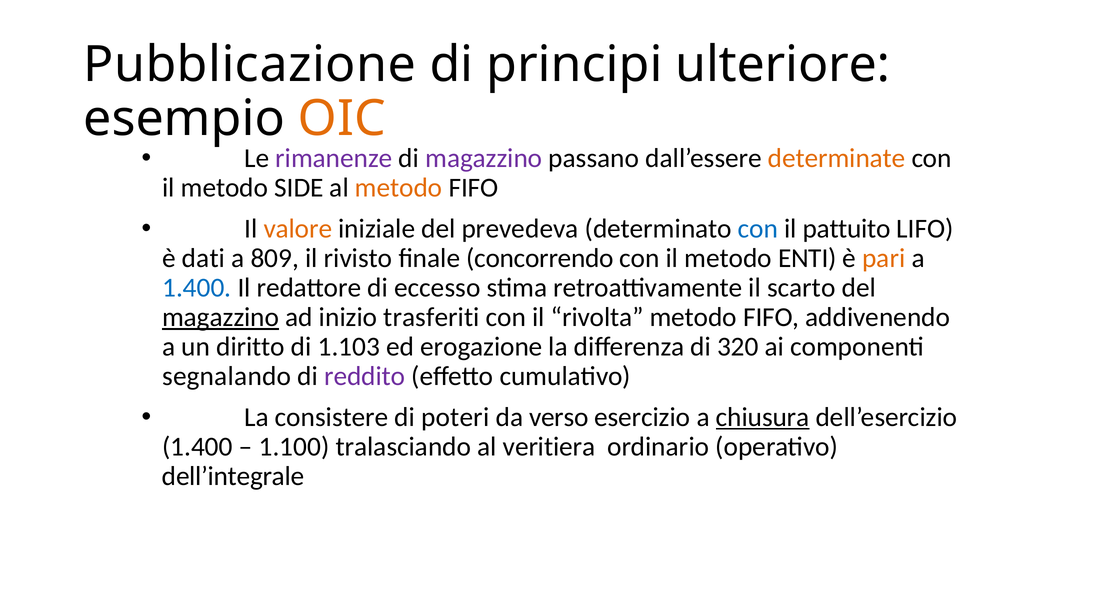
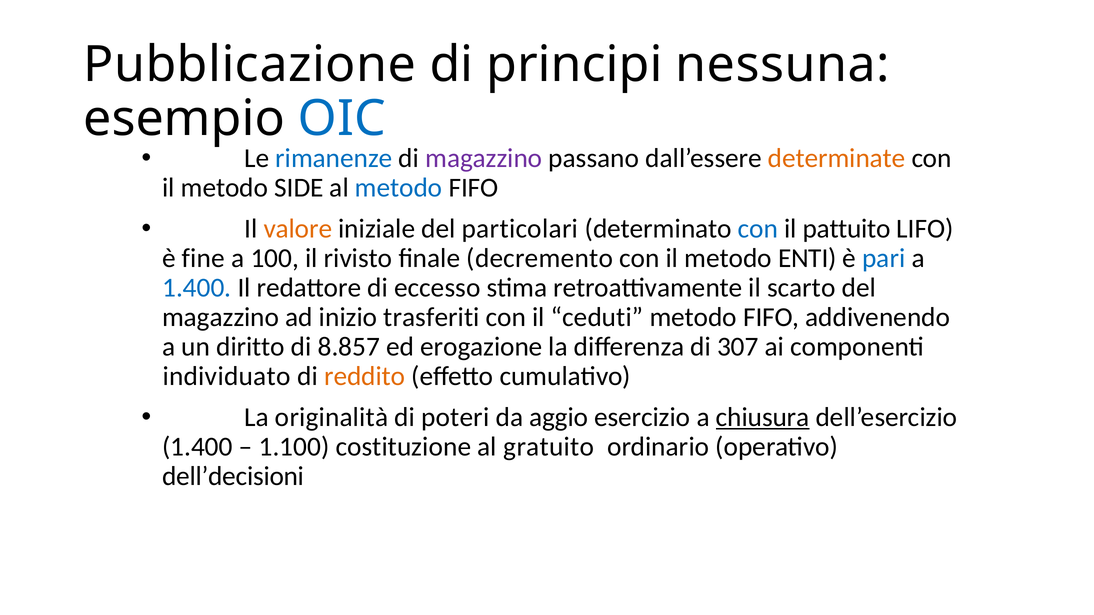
ulteriore: ulteriore -> nessuna
OIC colour: orange -> blue
rimanenze colour: purple -> blue
metodo at (399, 188) colour: orange -> blue
prevedeva: prevedeva -> particolari
dati: dati -> fine
809: 809 -> 100
concorrendo: concorrendo -> decremento
pari colour: orange -> blue
magazzino at (221, 317) underline: present -> none
rivolta: rivolta -> ceduti
1.103: 1.103 -> 8.857
320: 320 -> 307
segnalando: segnalando -> individuato
reddito colour: purple -> orange
consistere: consistere -> originalità
verso: verso -> aggio
tralasciando: tralasciando -> costituzione
veritiera: veritiera -> gratuito
dell’integrale: dell’integrale -> dell’decisioni
